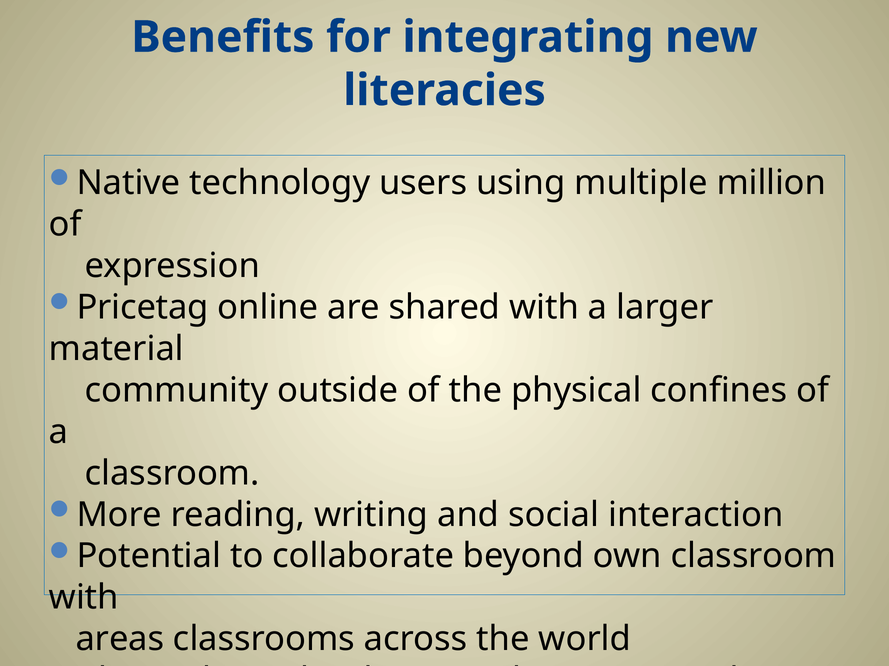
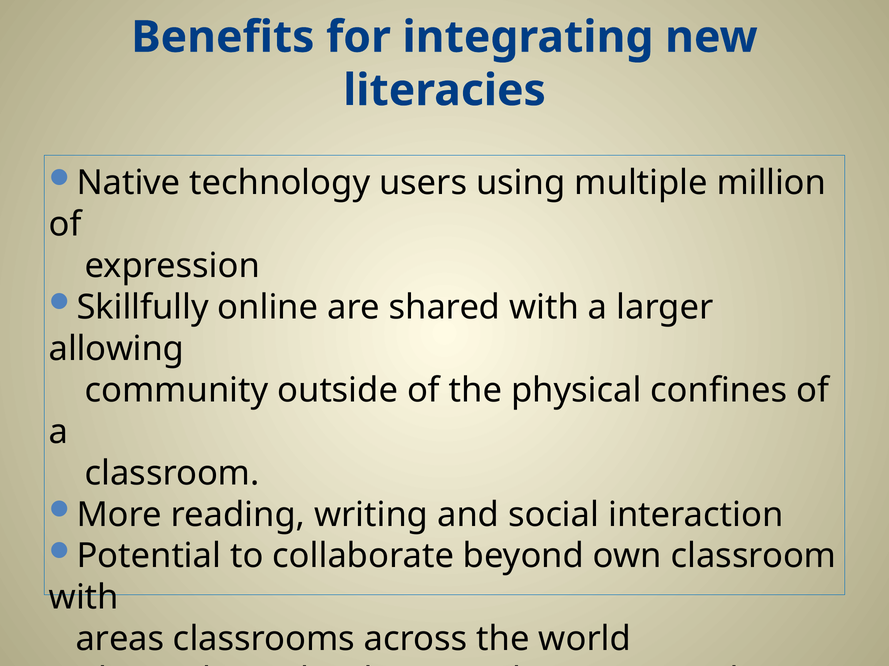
Pricetag: Pricetag -> Skillfully
material: material -> allowing
